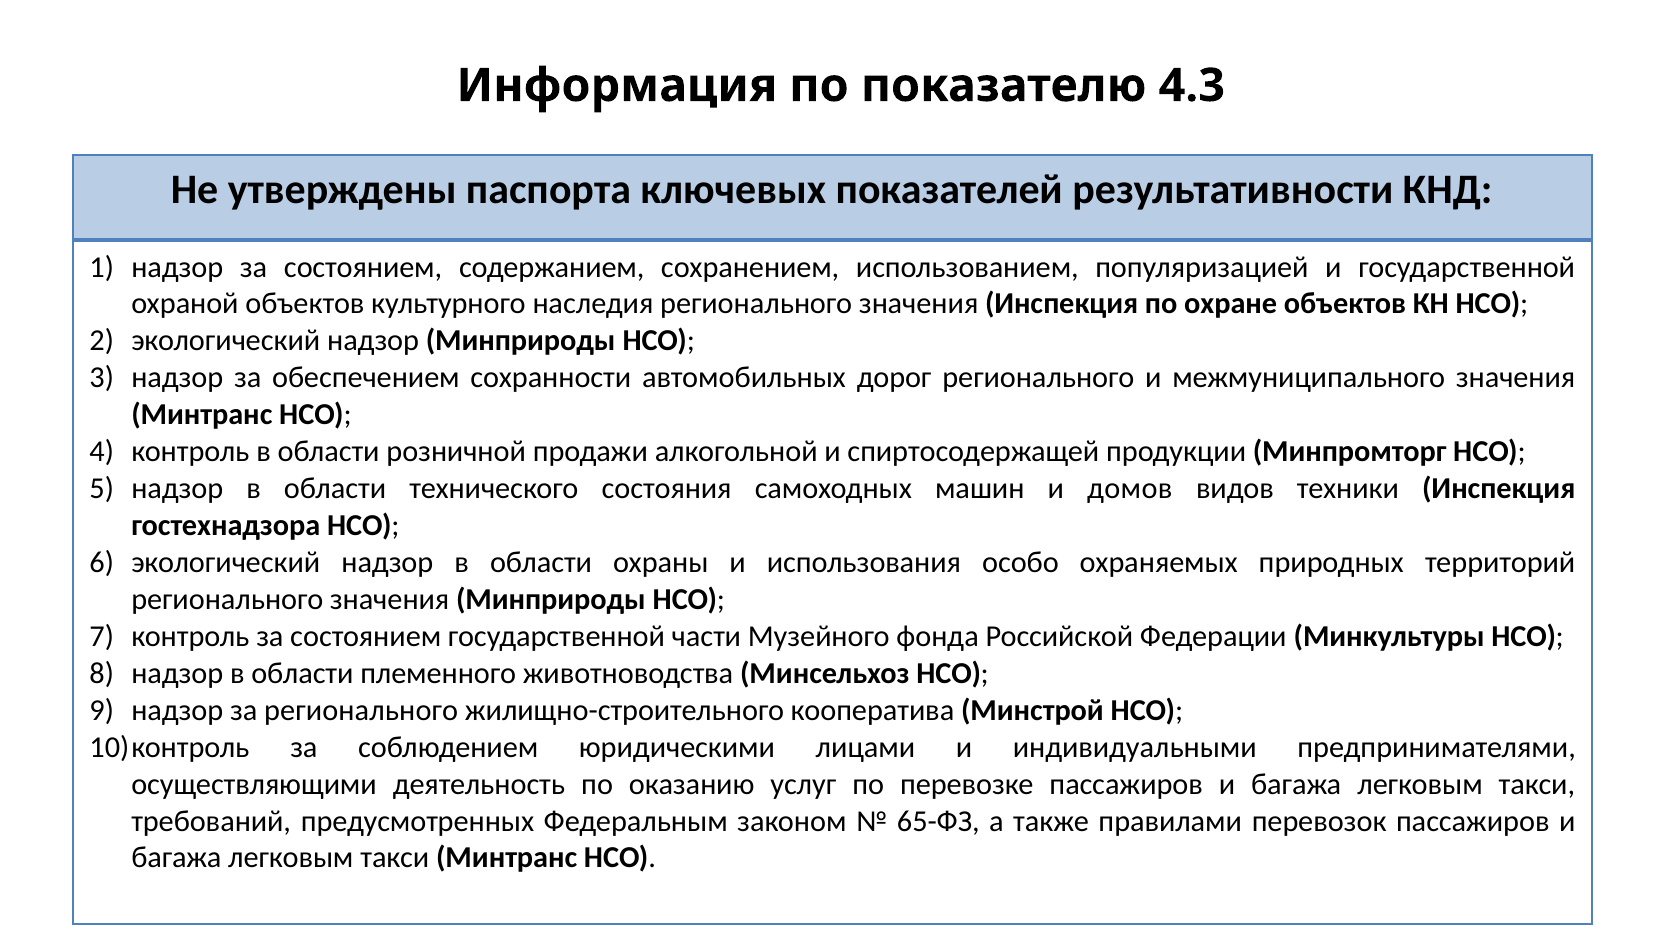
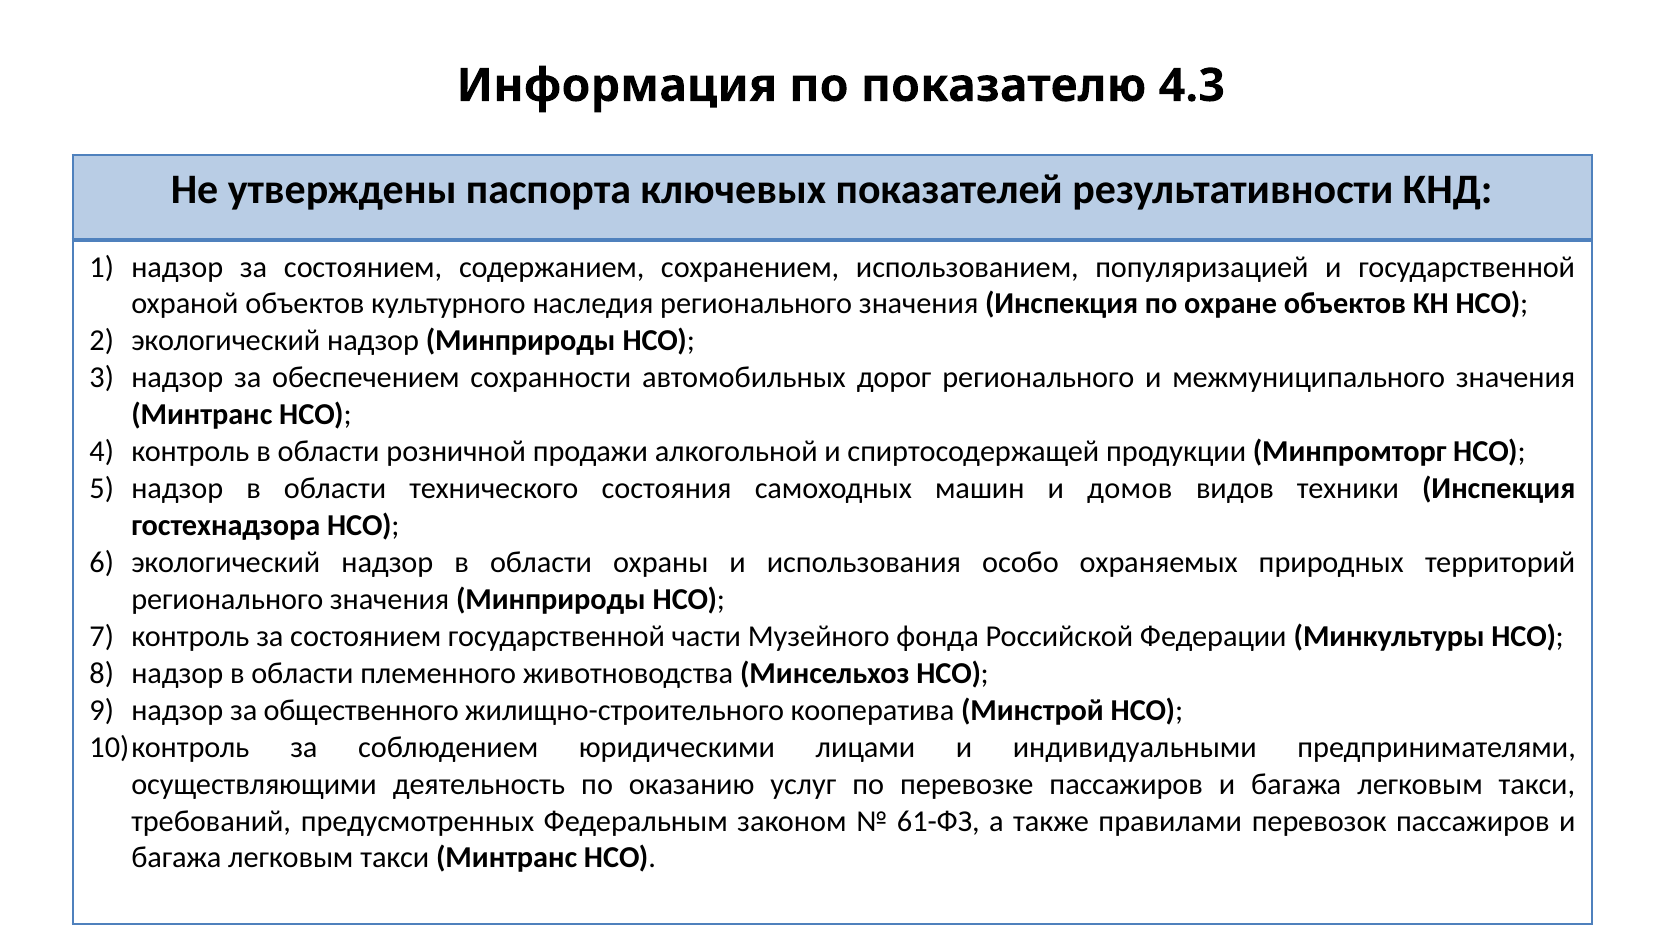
за регионального: регионального -> общественного
65-ФЗ: 65-ФЗ -> 61-ФЗ
